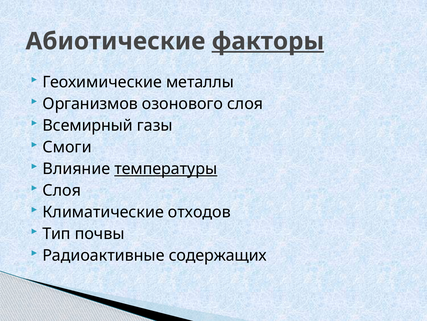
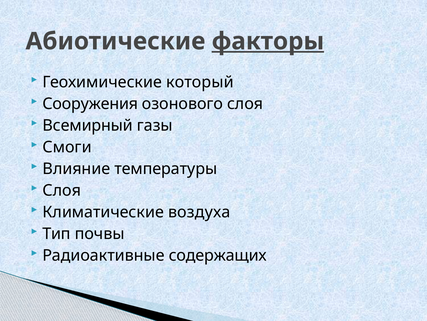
металлы: металлы -> который
Организмов: Организмов -> Сооружения
температуры underline: present -> none
отходов: отходов -> воздуха
